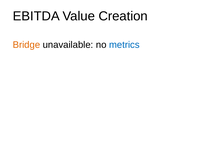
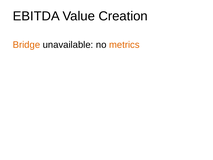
metrics colour: blue -> orange
